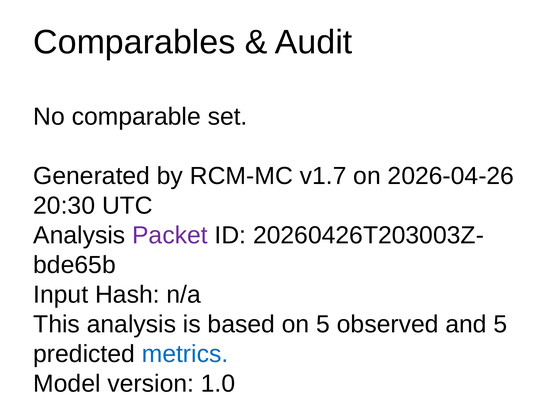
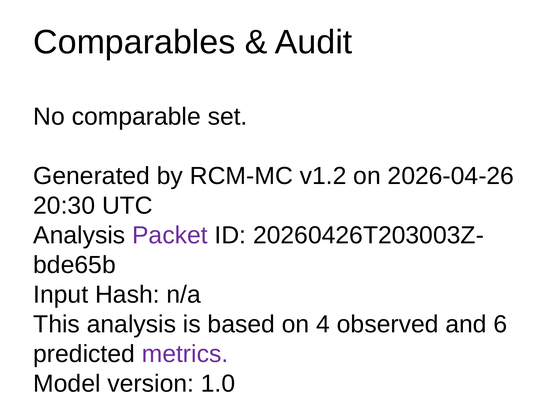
v1.7: v1.7 -> v1.2
on 5: 5 -> 4
and 5: 5 -> 6
metrics colour: blue -> purple
